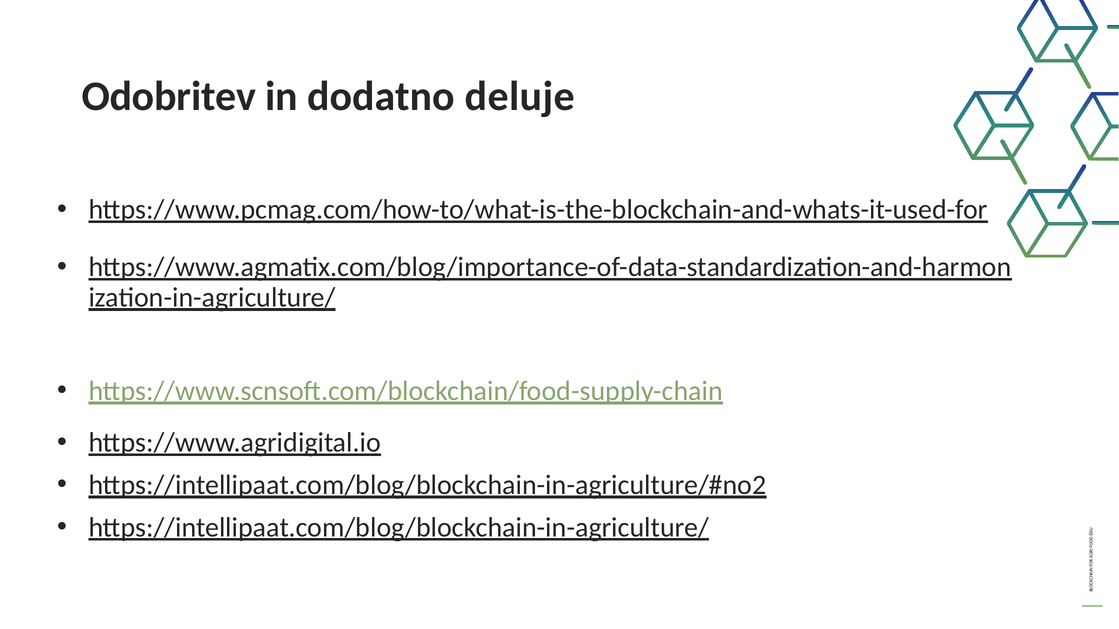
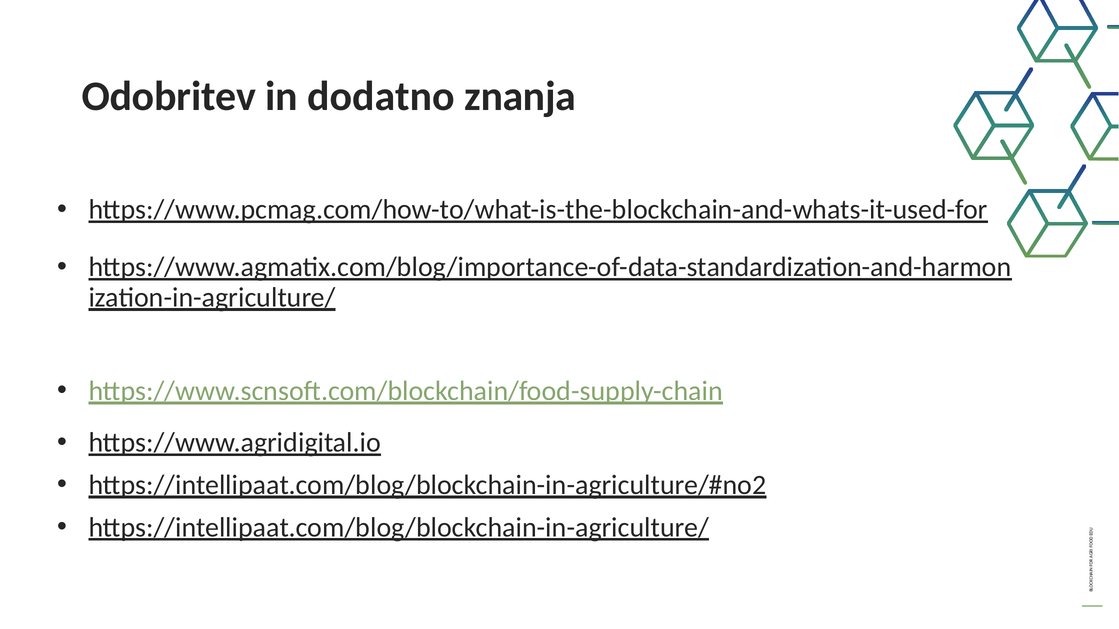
deluje: deluje -> znanja
